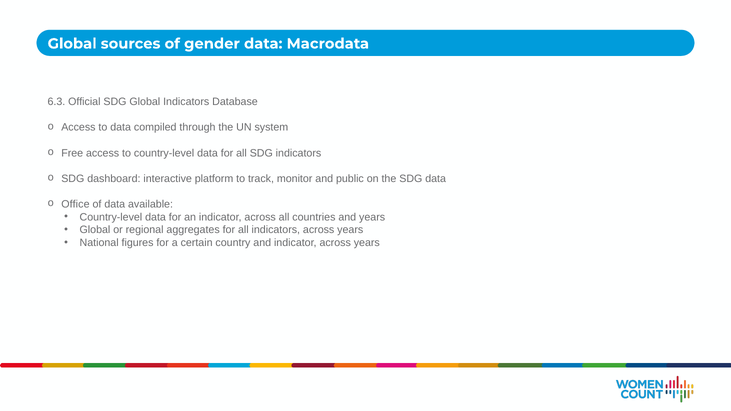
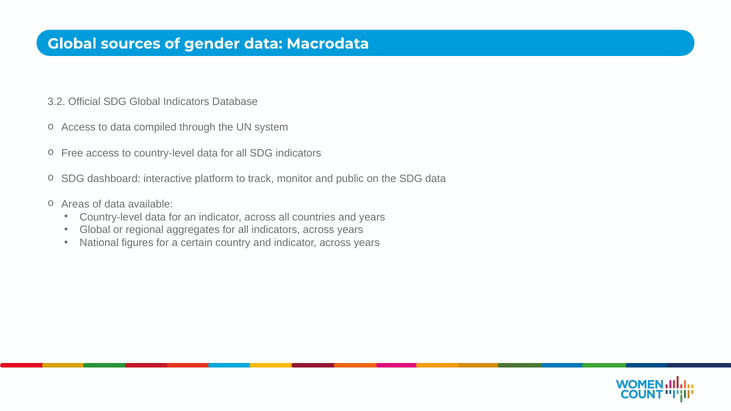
6.3: 6.3 -> 3.2
Office: Office -> Areas
